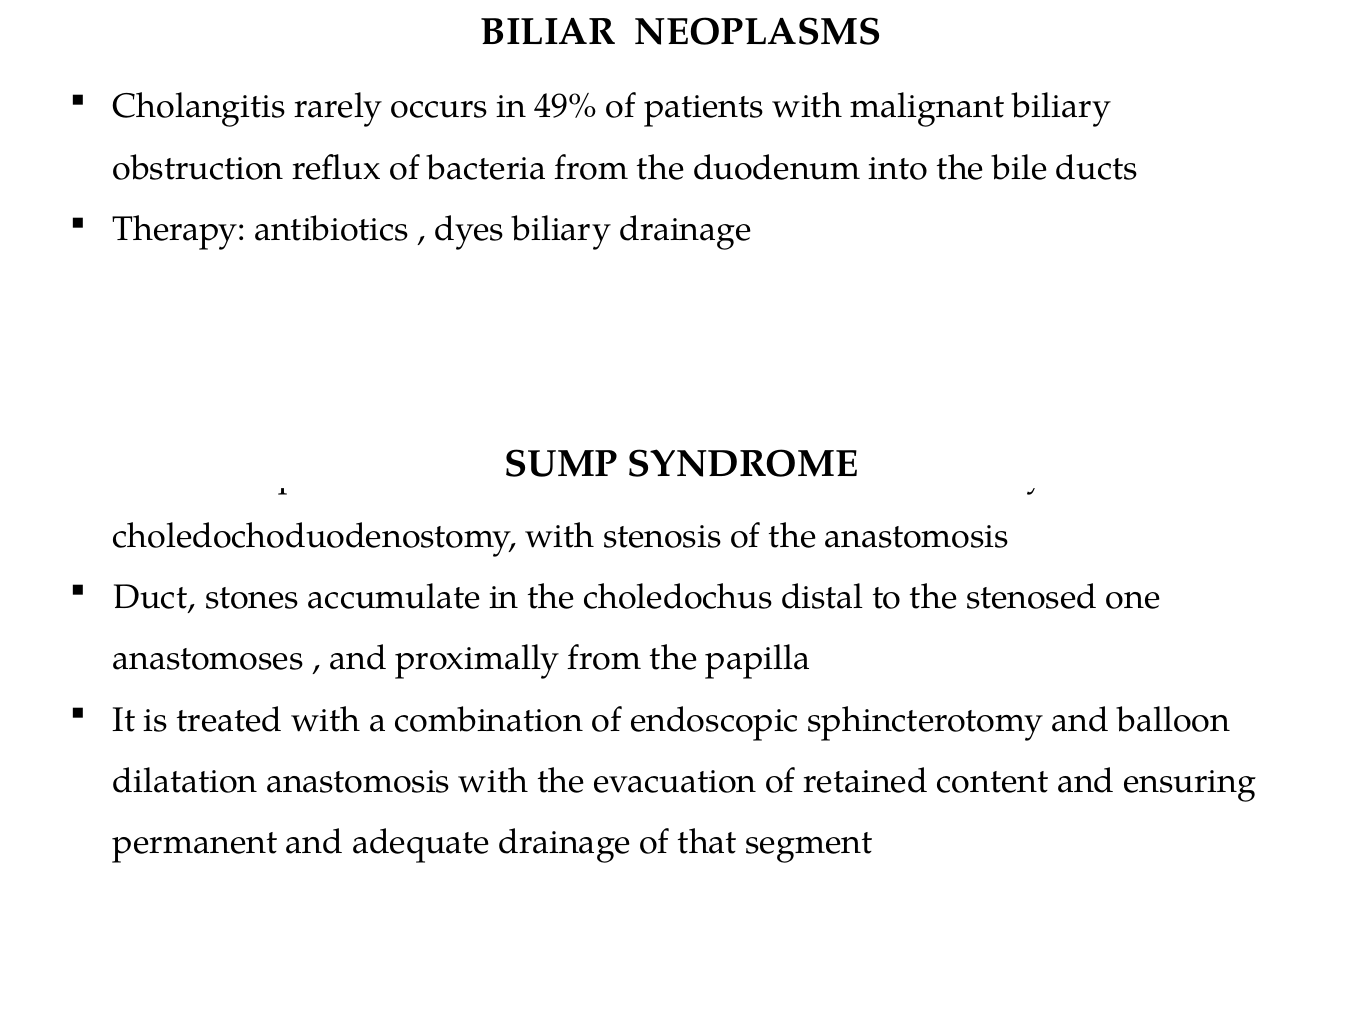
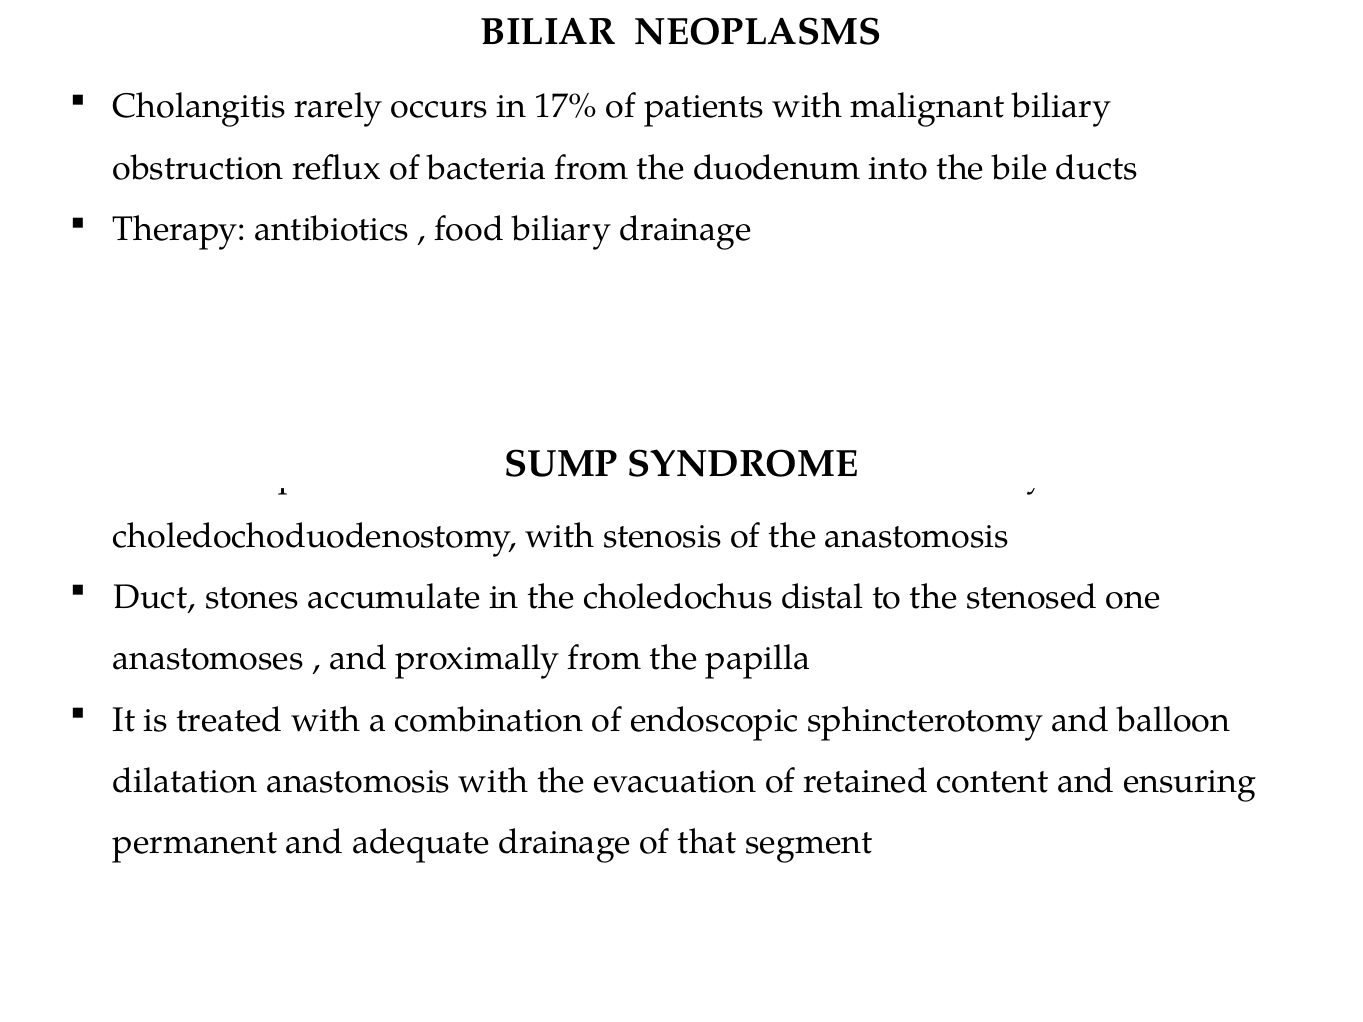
49%: 49% -> 17%
dyes: dyes -> food
